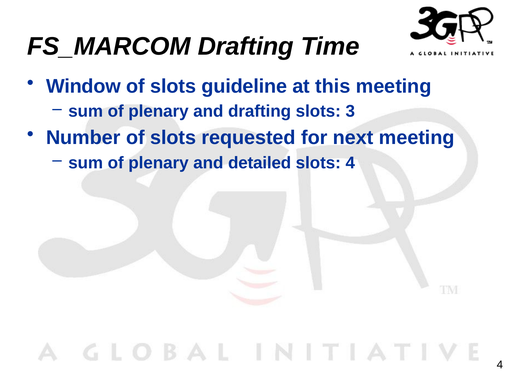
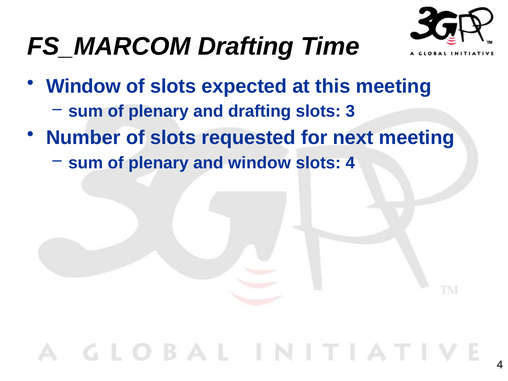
guideline: guideline -> expected
and detailed: detailed -> window
